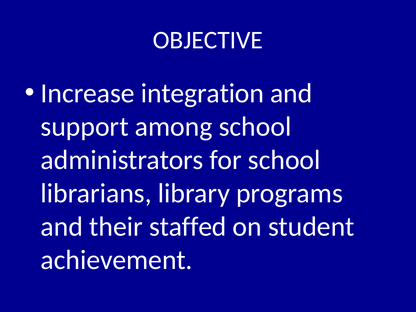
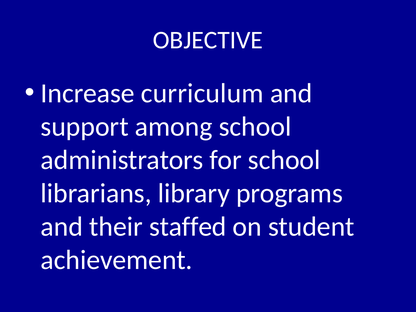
integration: integration -> curriculum
